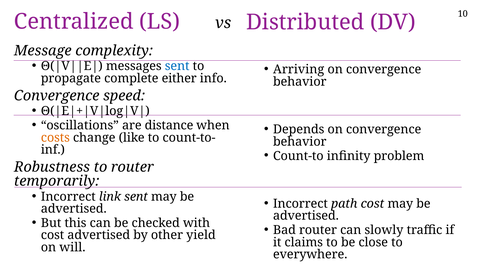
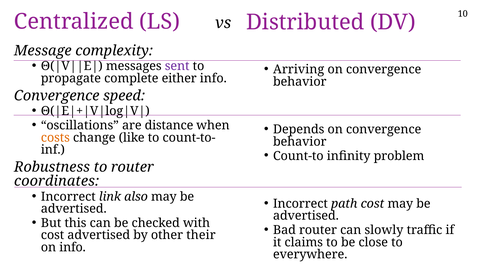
sent at (177, 66) colour: blue -> purple
temporarily: temporarily -> coordinates
link sent: sent -> also
yield: yield -> their
on will: will -> info
